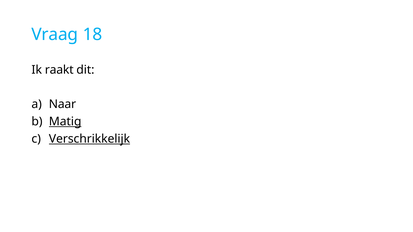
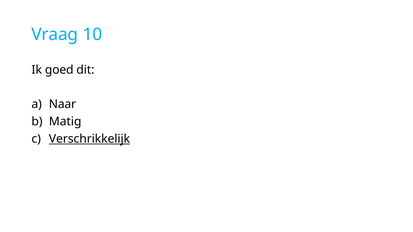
18: 18 -> 10
raakt: raakt -> goed
Matig underline: present -> none
